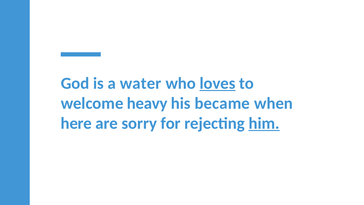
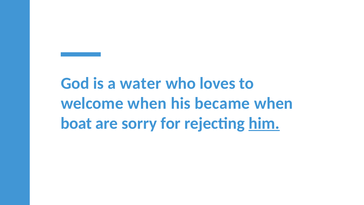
loves underline: present -> none
welcome heavy: heavy -> when
here: here -> boat
